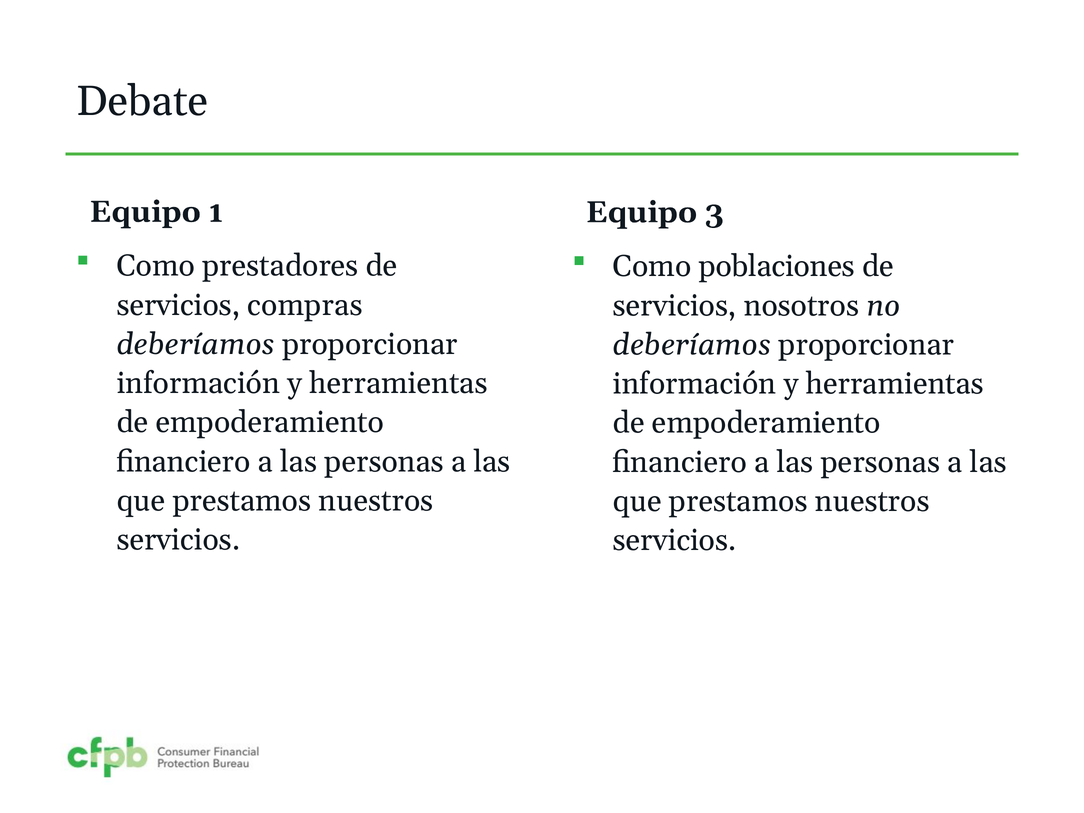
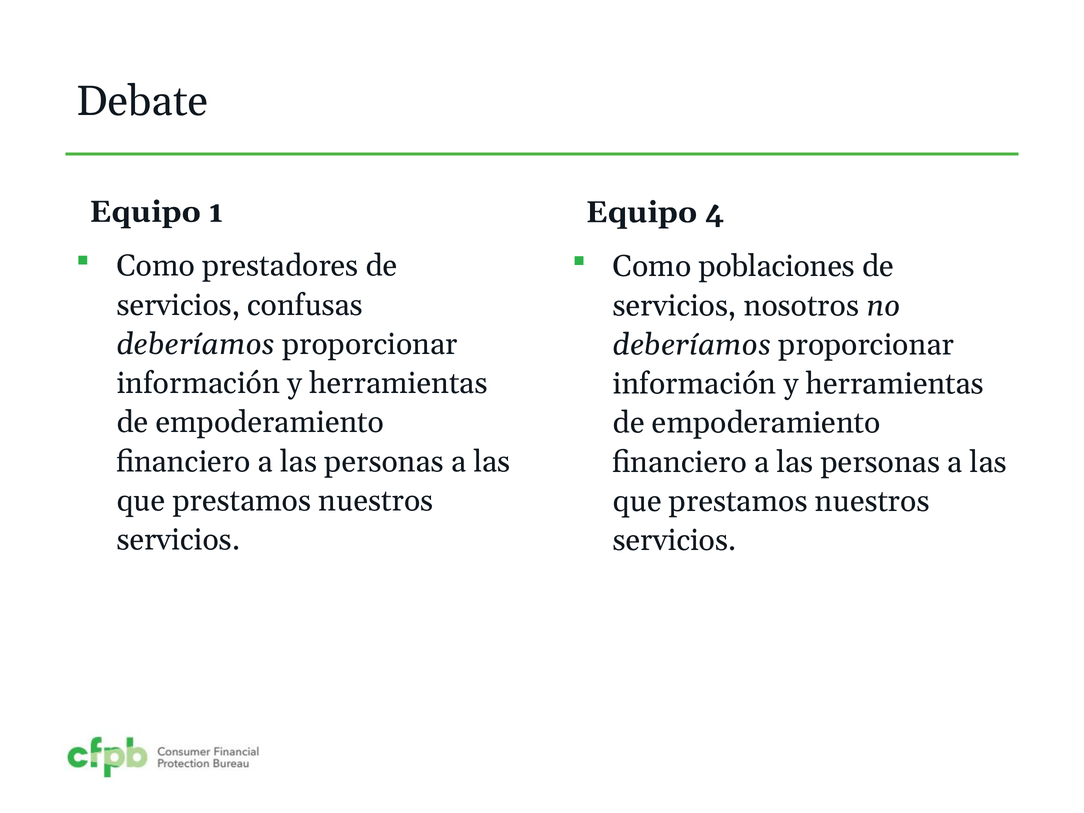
3: 3 -> 4
compras: compras -> confusas
